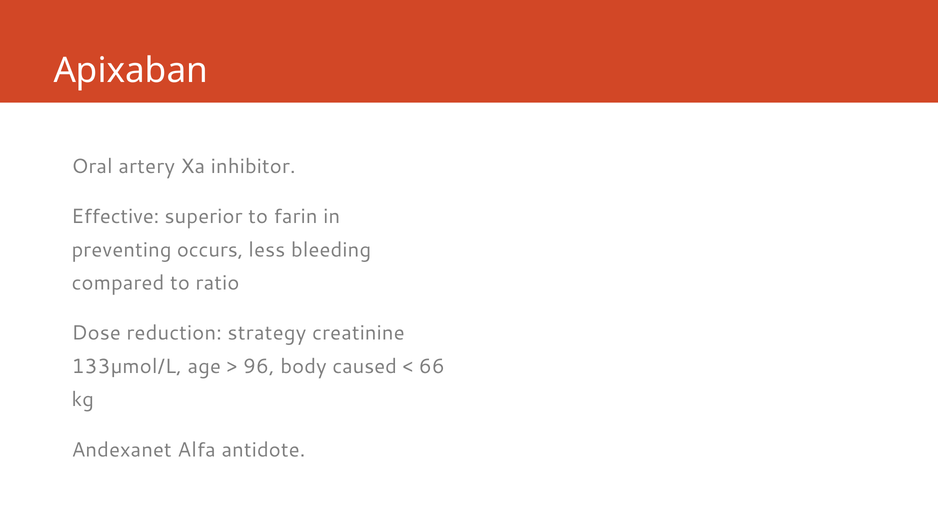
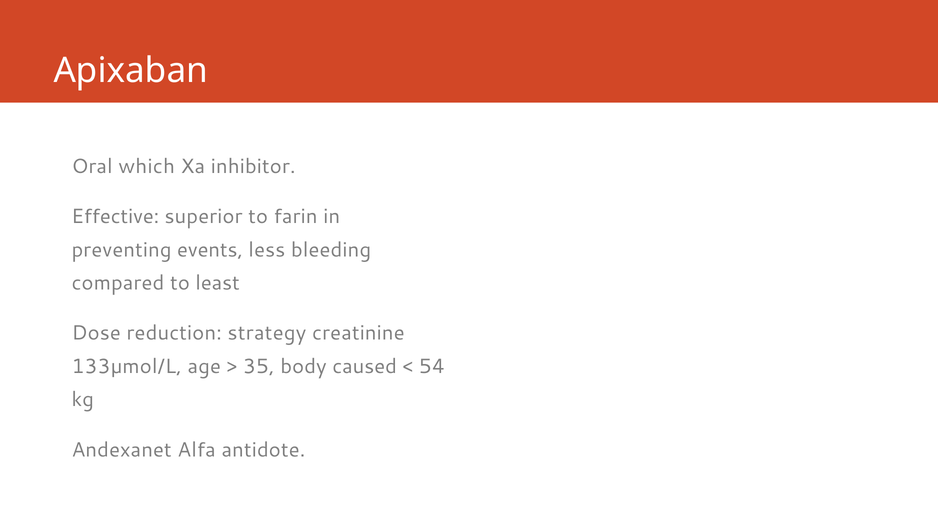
artery: artery -> which
occurs: occurs -> events
ratio: ratio -> least
96: 96 -> 35
66: 66 -> 54
